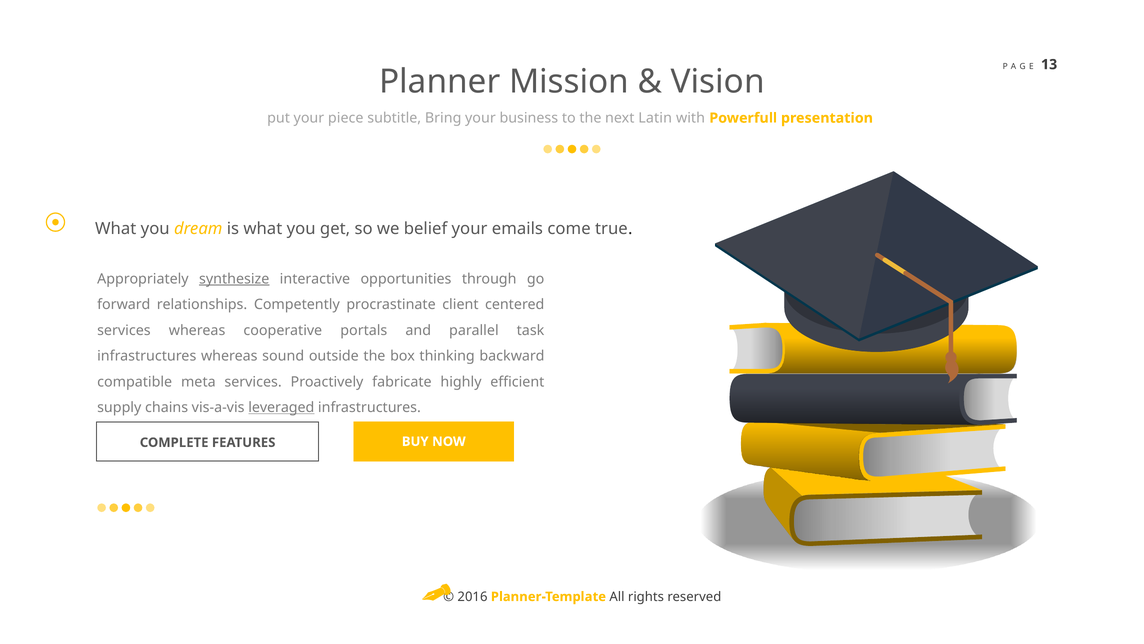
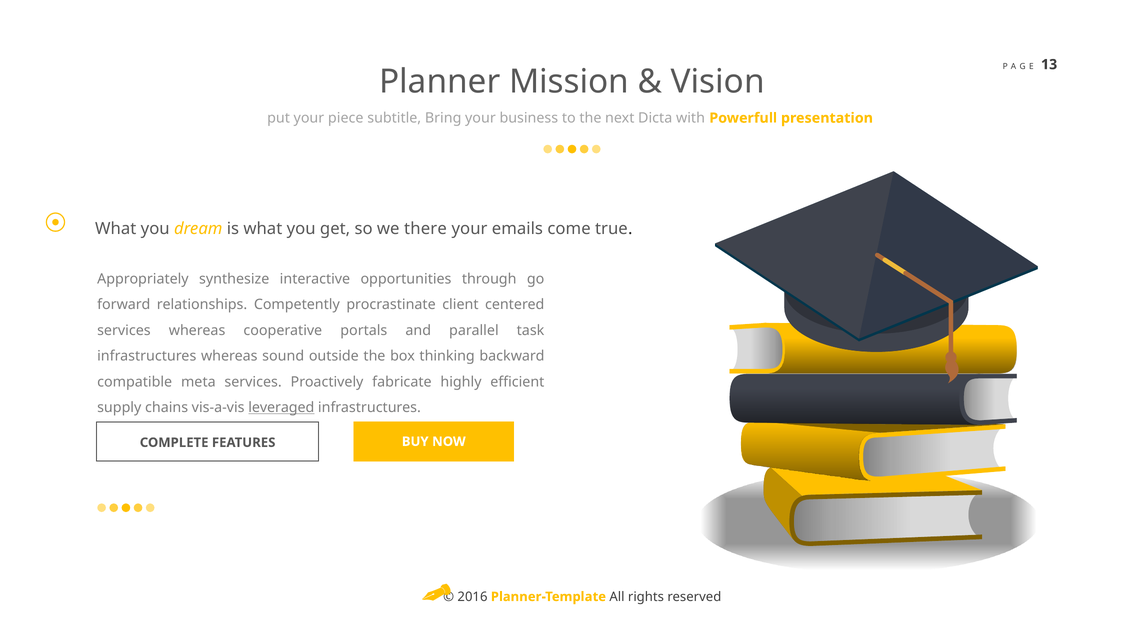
Latin: Latin -> Dicta
belief: belief -> there
synthesize underline: present -> none
